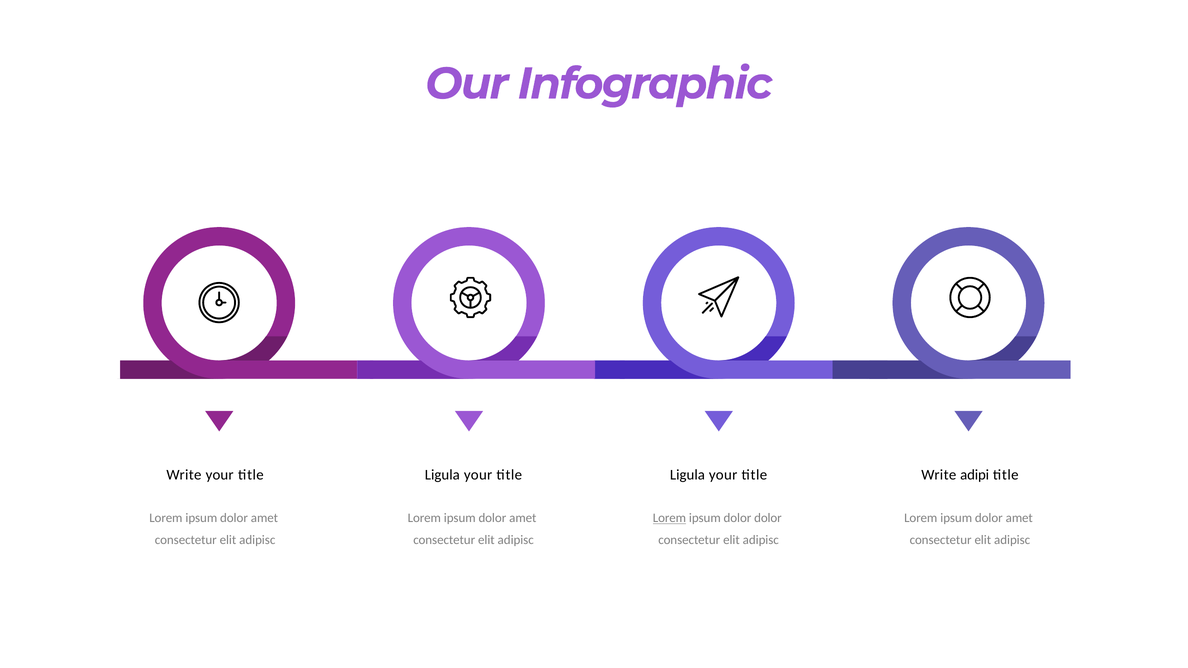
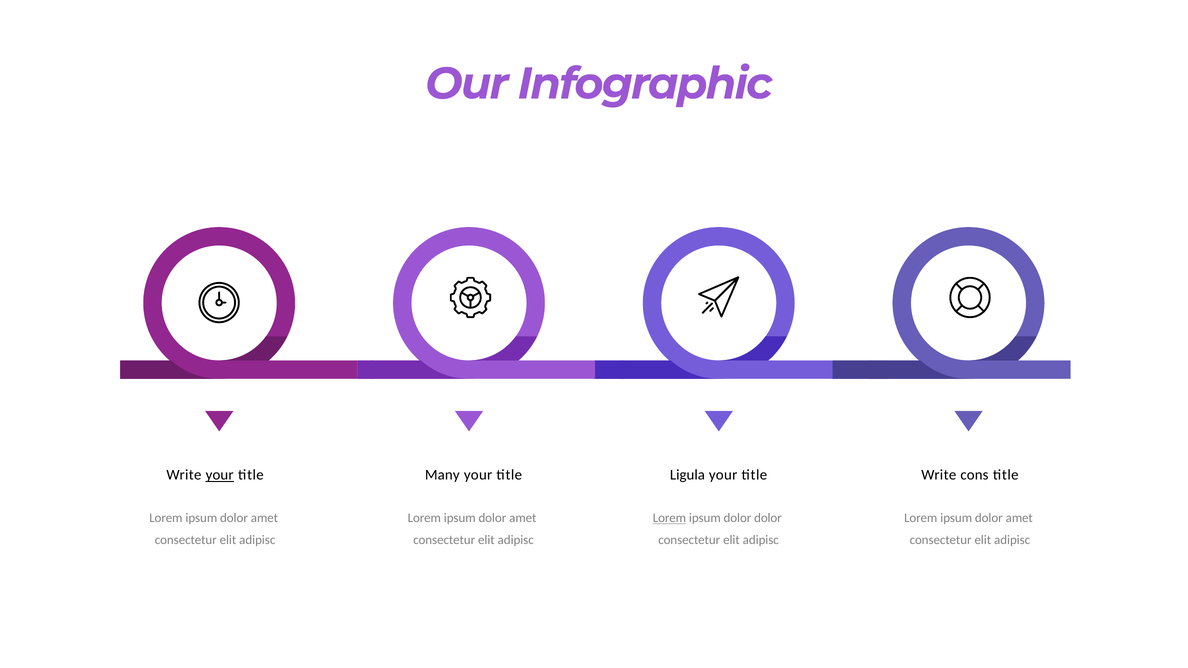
your at (220, 475) underline: none -> present
Ligula at (442, 475): Ligula -> Many
adipi: adipi -> cons
